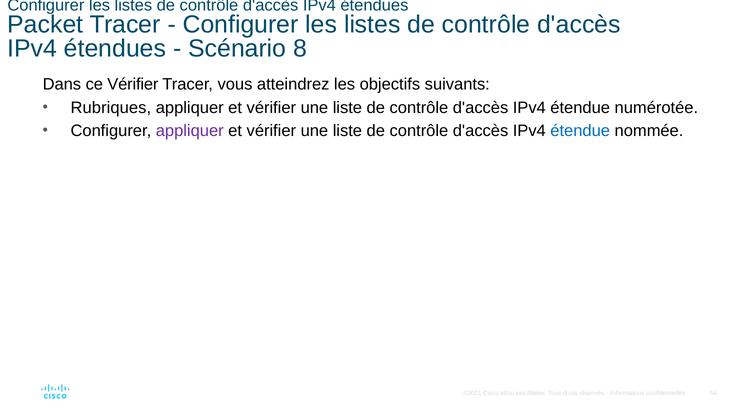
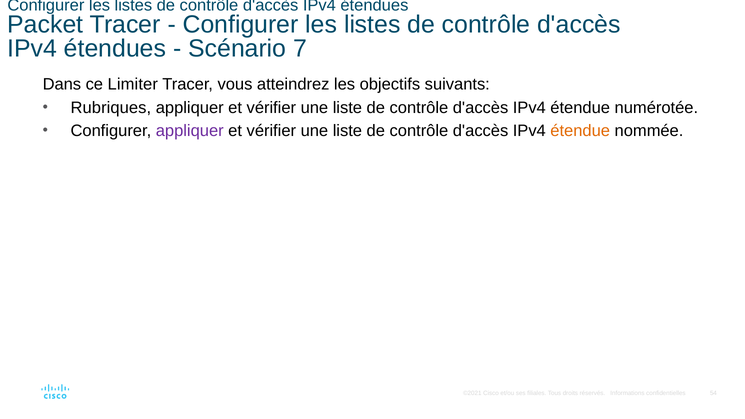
8: 8 -> 7
ce Vérifier: Vérifier -> Limiter
étendue at (580, 131) colour: blue -> orange
